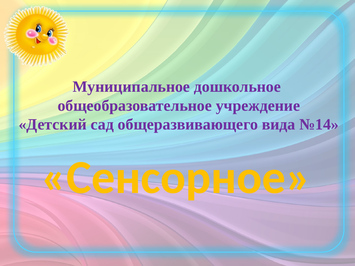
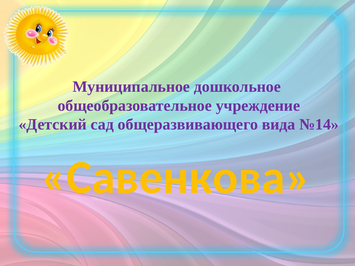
Сенсорное: Сенсорное -> Савенкова
